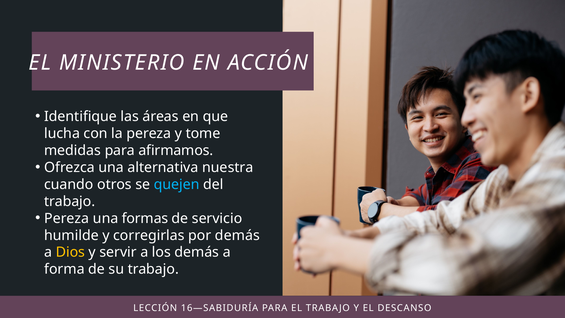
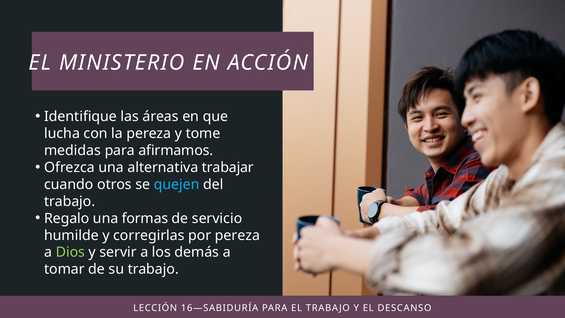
nuestra: nuestra -> trabajar
Pereza at (67, 218): Pereza -> Regalo
por demás: demás -> pereza
Dios colour: yellow -> light green
forma: forma -> tomar
